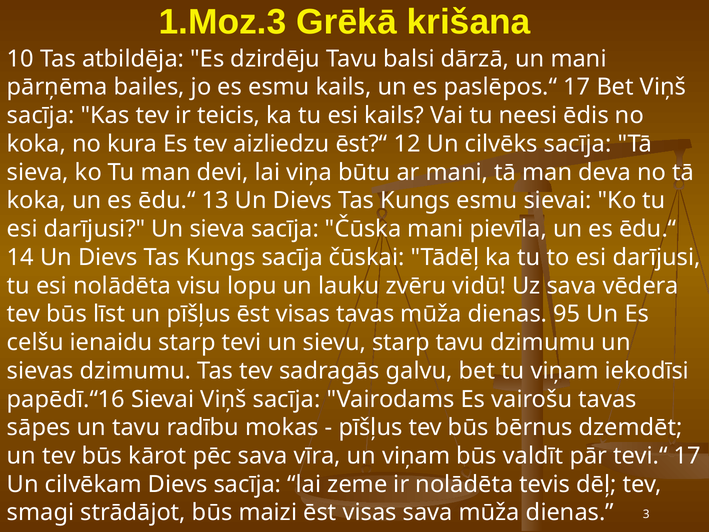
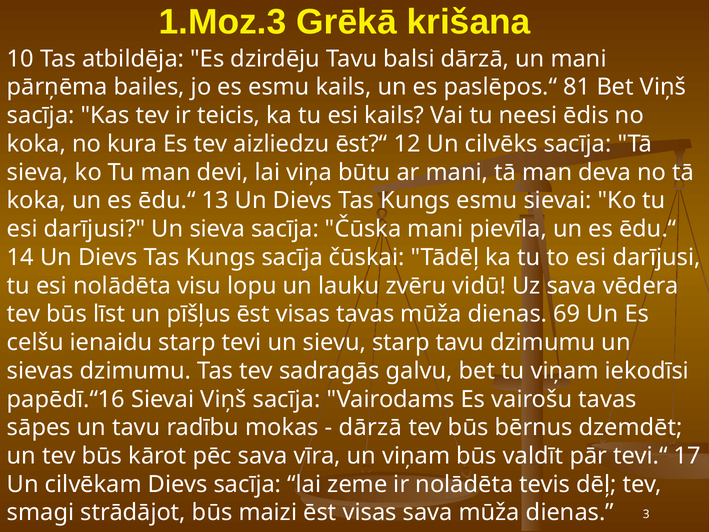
paslēpos.“ 17: 17 -> 81
95: 95 -> 69
pīšļus at (370, 427): pīšļus -> dārzā
